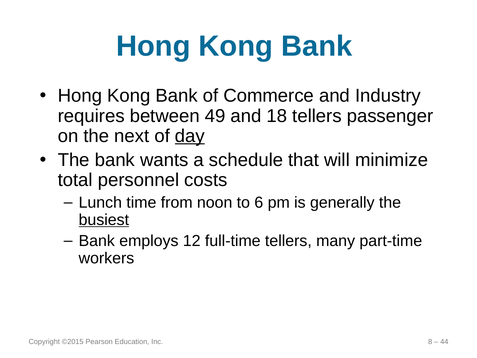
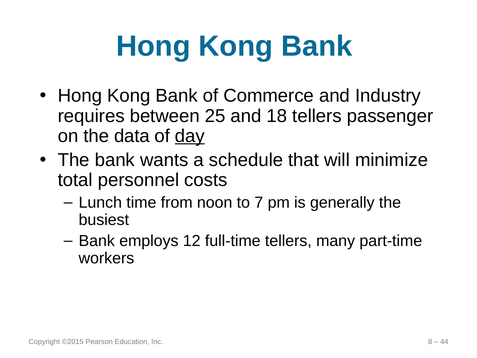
49: 49 -> 25
next: next -> data
6: 6 -> 7
busiest underline: present -> none
